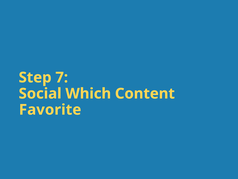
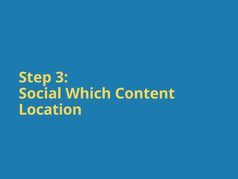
7: 7 -> 3
Favorite: Favorite -> Location
